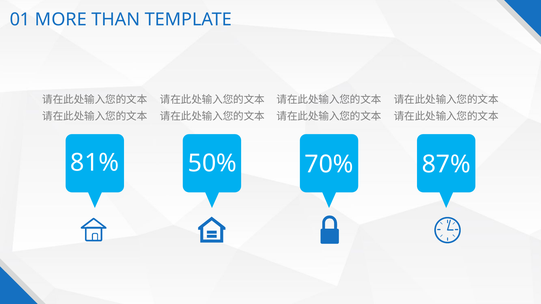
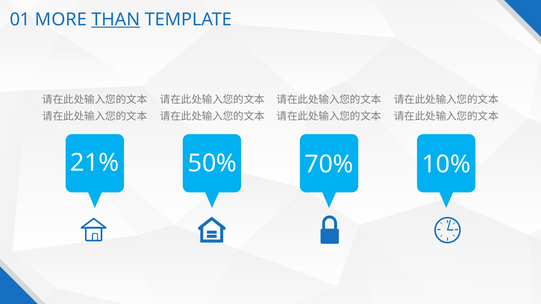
THAN underline: none -> present
81%: 81% -> 21%
87%: 87% -> 10%
